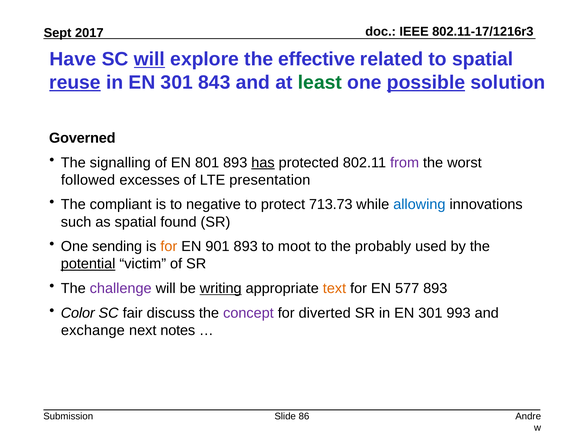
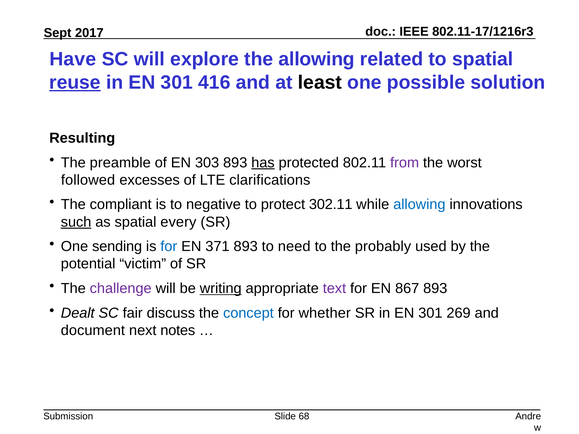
will at (149, 59) underline: present -> none
the effective: effective -> allowing
843: 843 -> 416
least colour: green -> black
possible underline: present -> none
Governed: Governed -> Resulting
signalling: signalling -> preamble
801: 801 -> 303
presentation: presentation -> clarifications
713.73: 713.73 -> 302.11
such underline: none -> present
found: found -> every
for at (169, 247) colour: orange -> blue
901: 901 -> 371
moot: moot -> need
potential underline: present -> none
text colour: orange -> purple
577: 577 -> 867
Color: Color -> Dealt
concept colour: purple -> blue
diverted: diverted -> whether
993: 993 -> 269
exchange: exchange -> document
86: 86 -> 68
